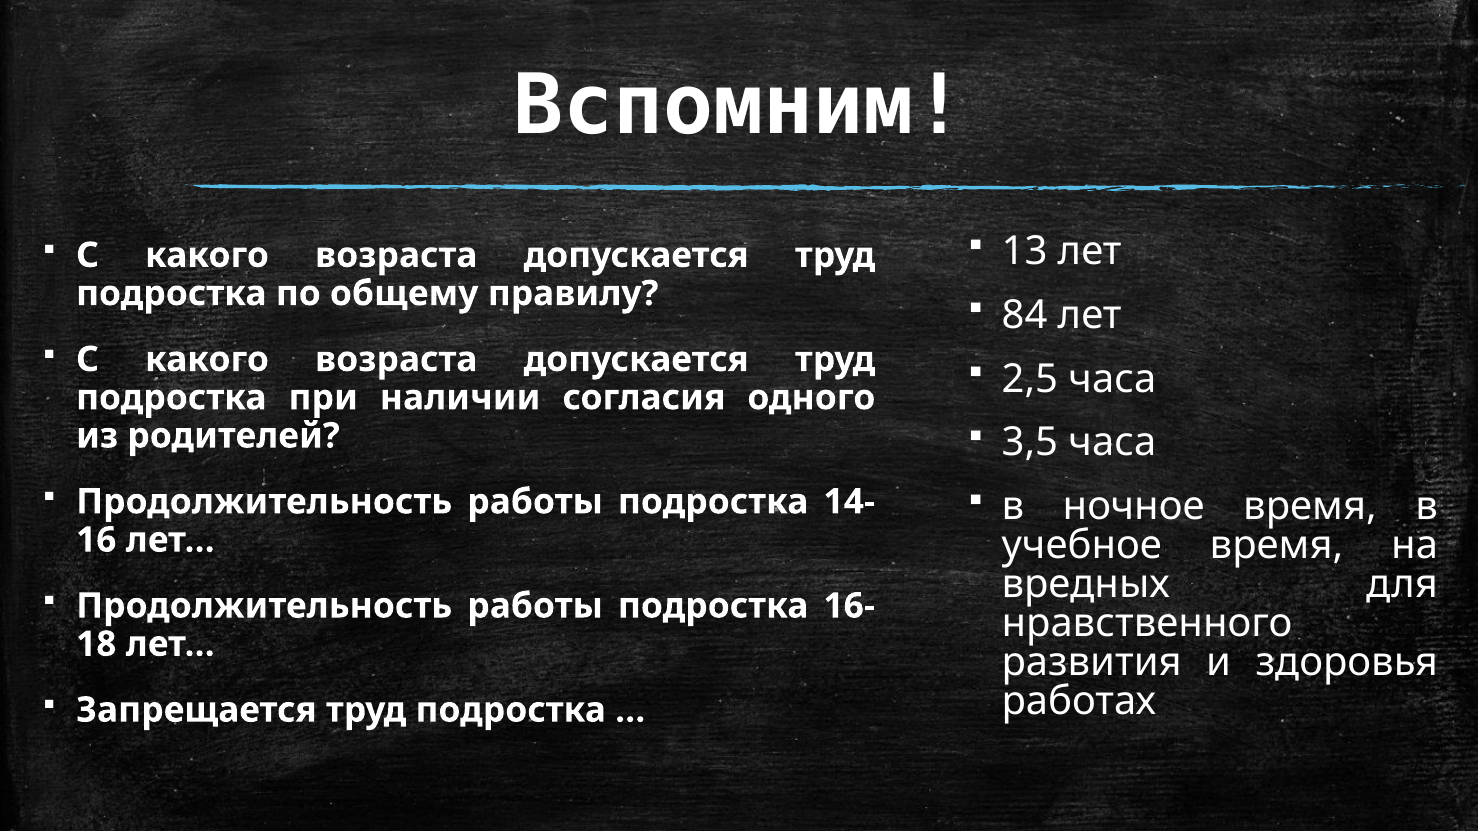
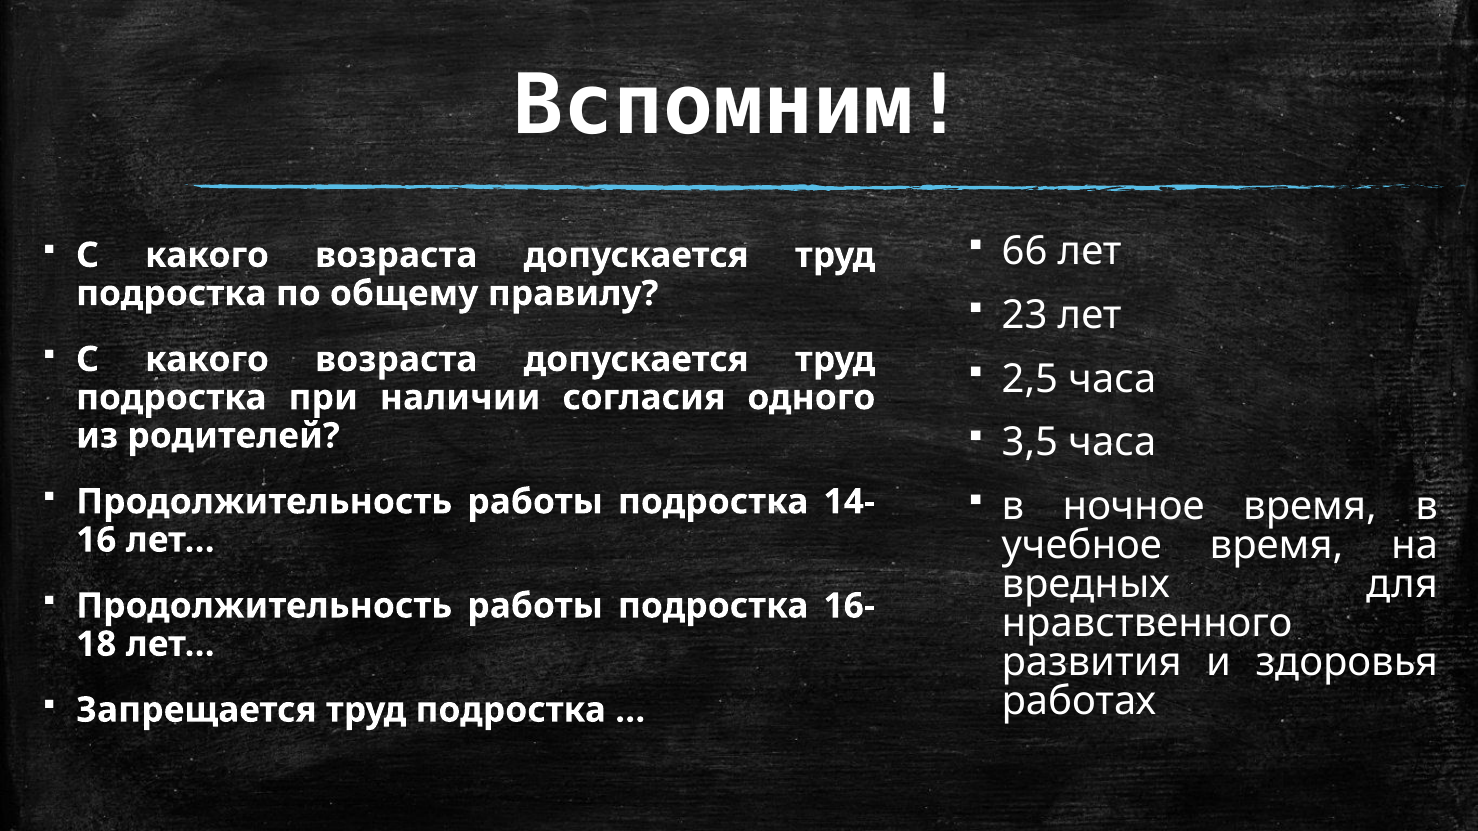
13: 13 -> 66
84: 84 -> 23
